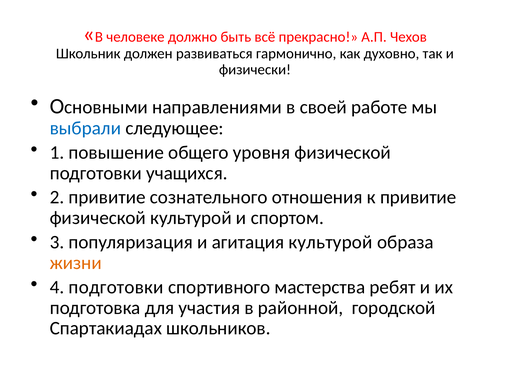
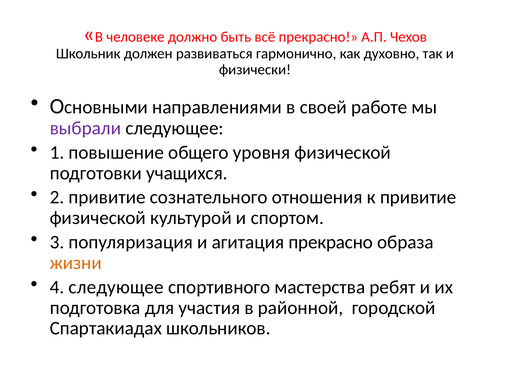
выбрали colour: blue -> purple
агитация культурой: культурой -> прекрасно
4 подготовки: подготовки -> следующее
